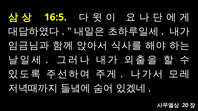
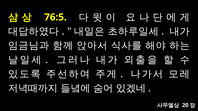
16:5: 16:5 -> 76:5
